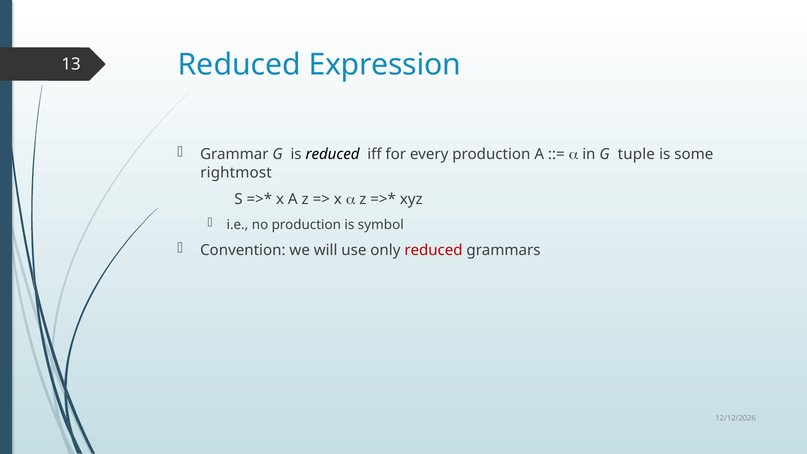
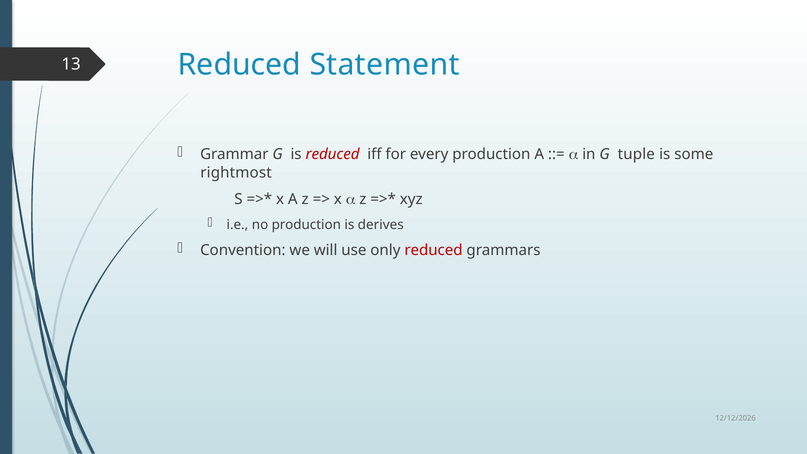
Expression: Expression -> Statement
reduced at (333, 154) colour: black -> red
symbol: symbol -> derives
